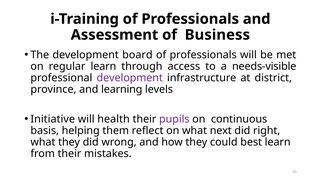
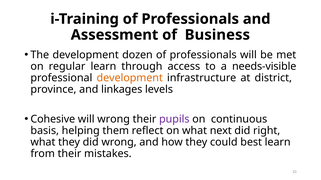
board: board -> dozen
development at (130, 78) colour: purple -> orange
learning: learning -> linkages
Initiative: Initiative -> Cohesive
will health: health -> wrong
